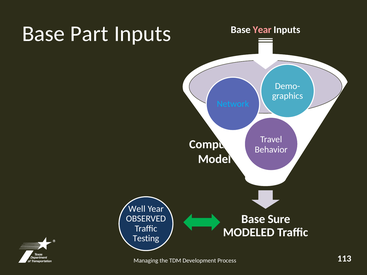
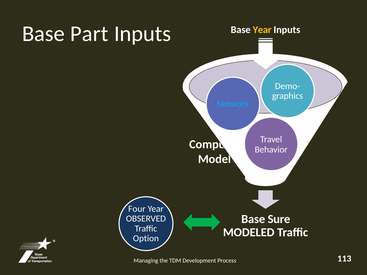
Year at (262, 30) colour: pink -> yellow
Well: Well -> Four
Testing: Testing -> Option
